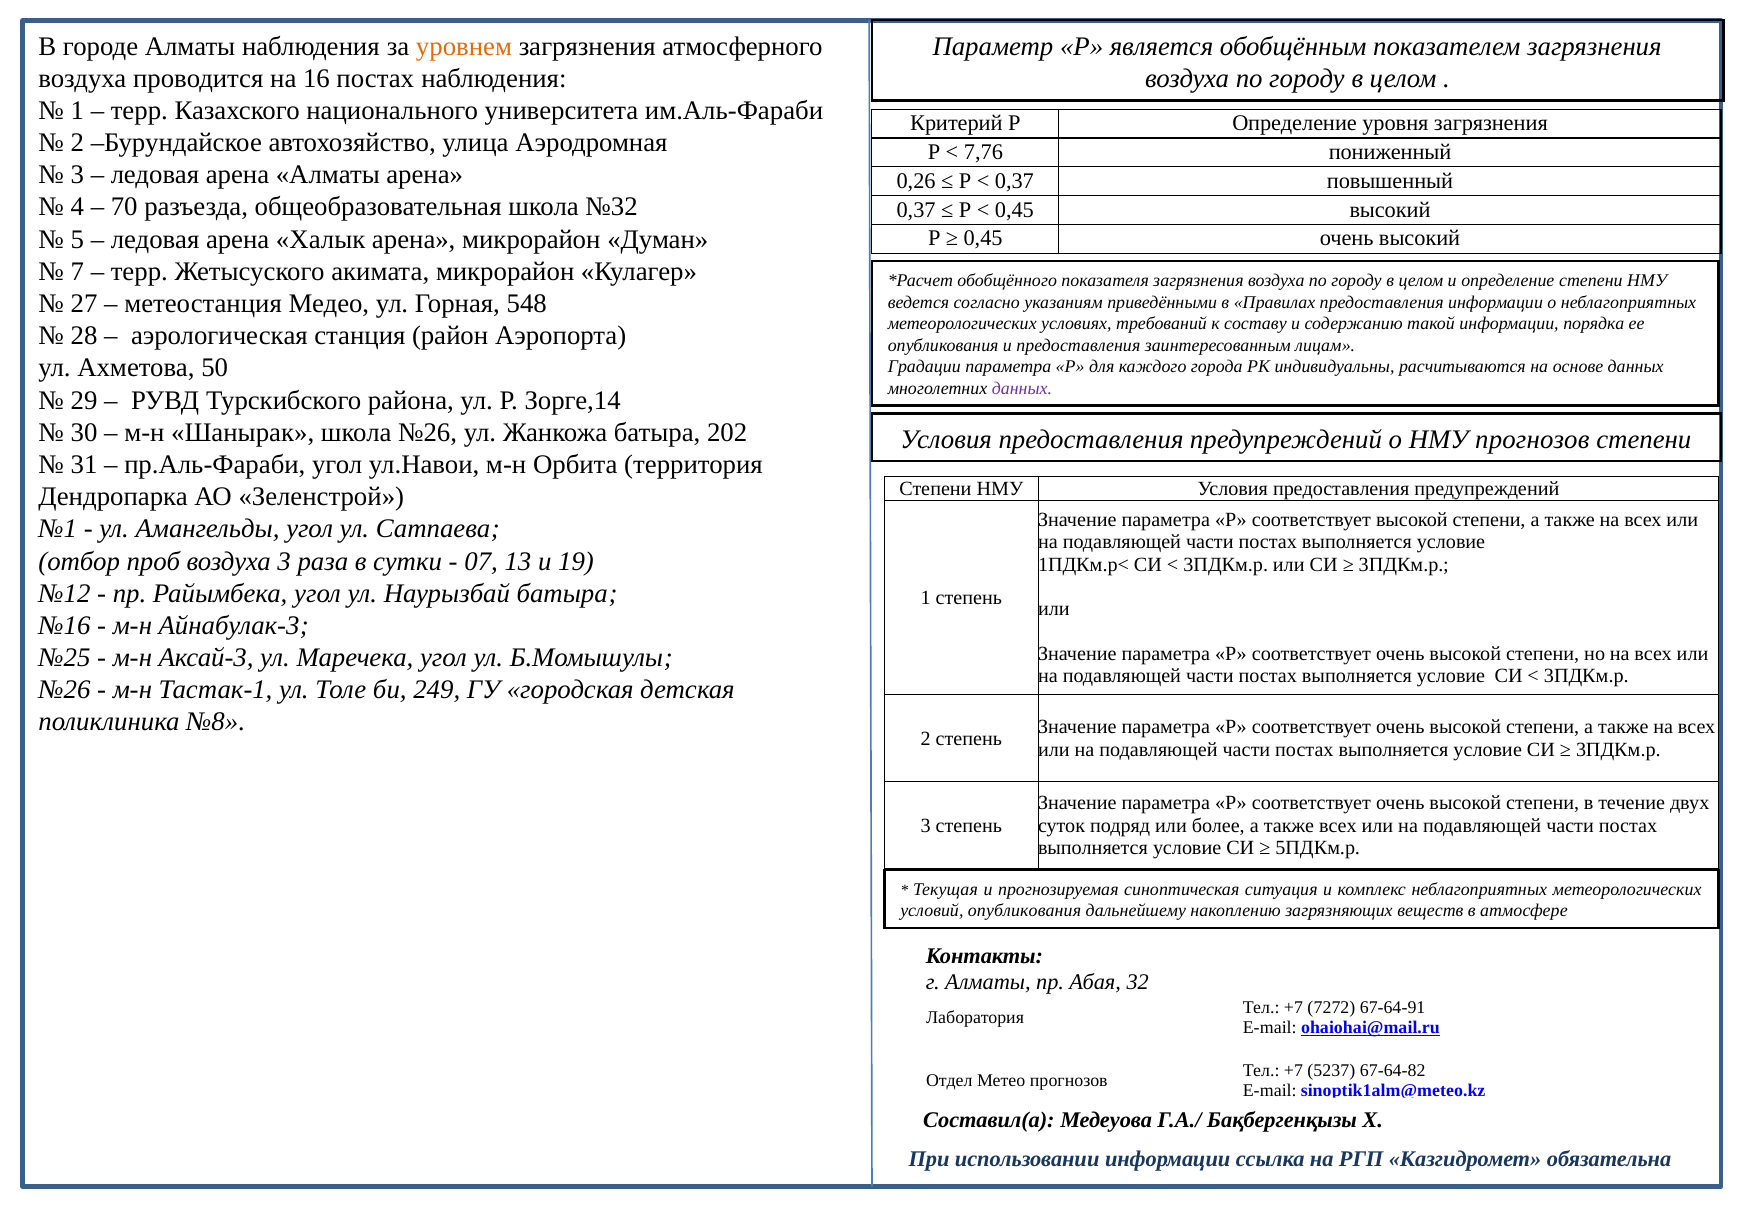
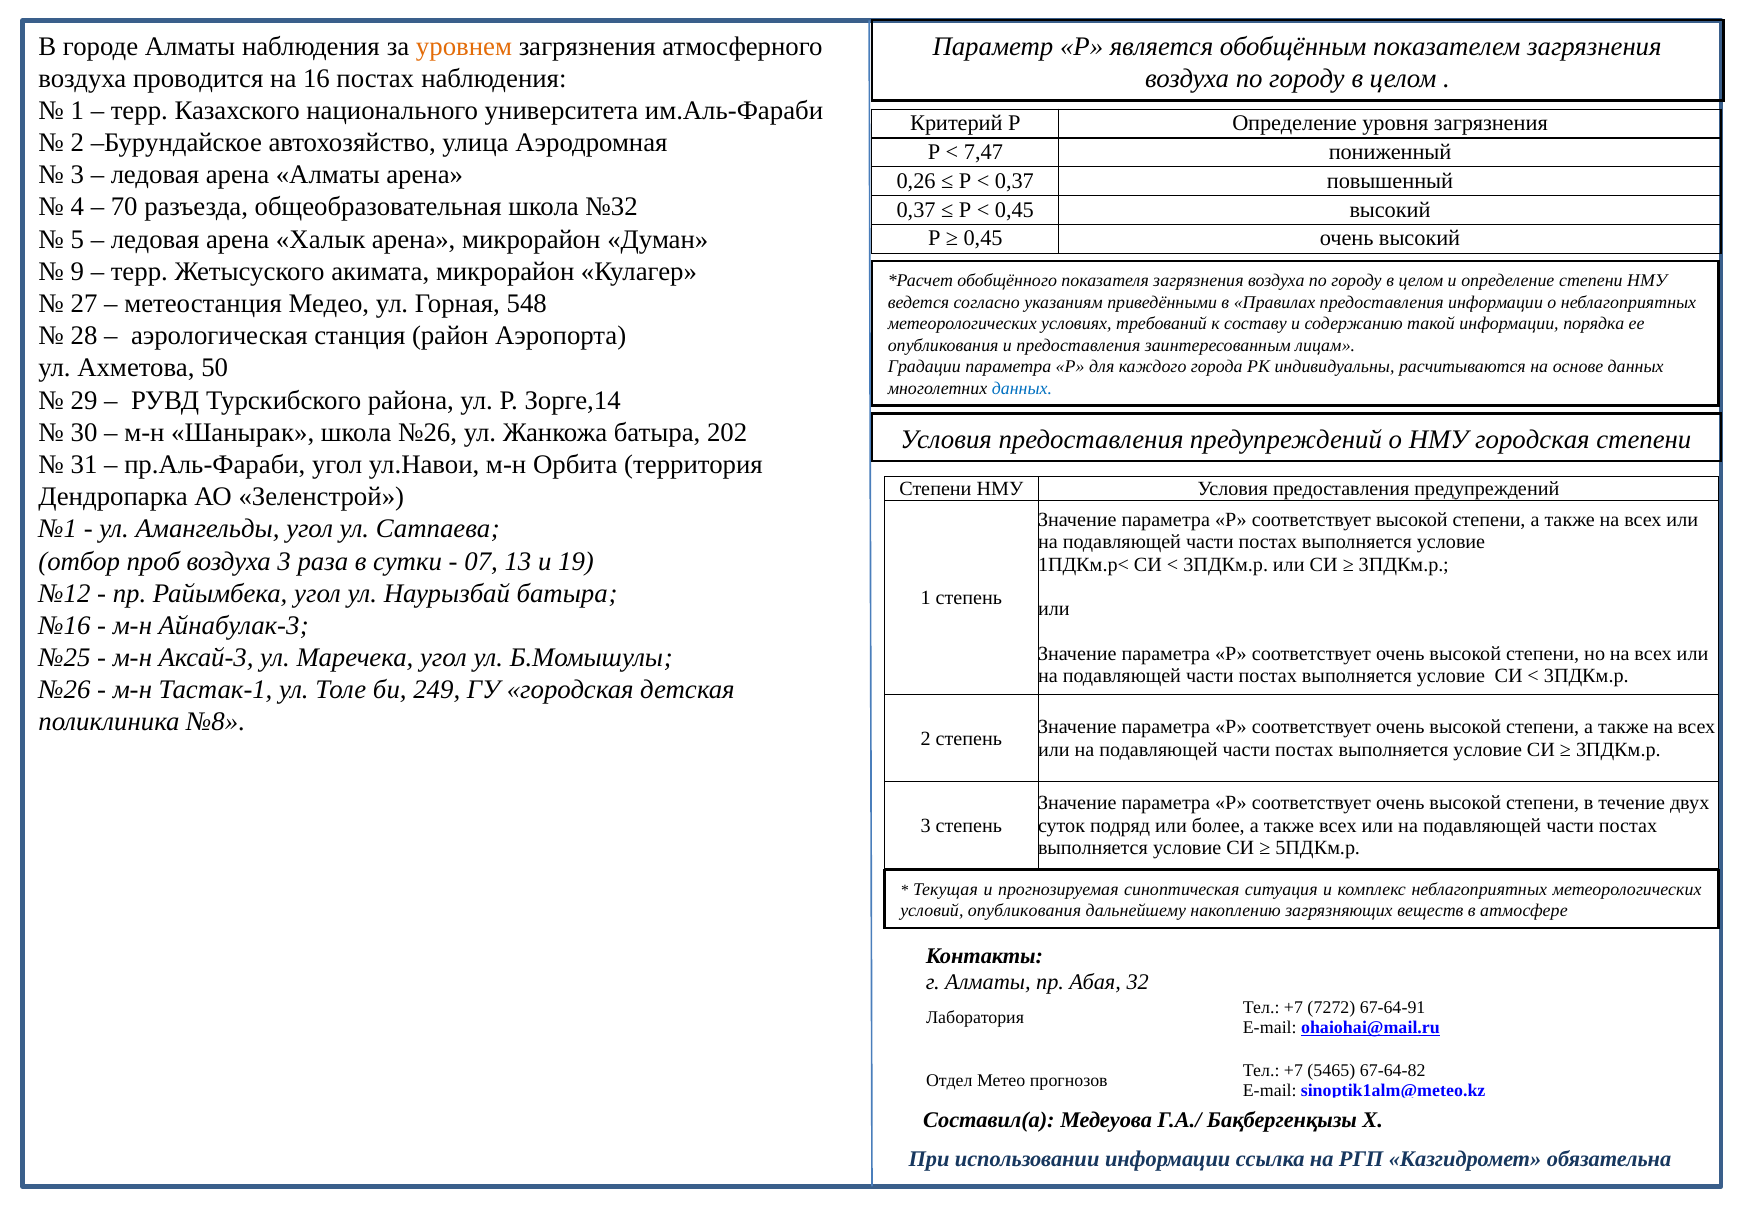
7,76: 7,76 -> 7,47
7: 7 -> 9
данных at (1022, 388) colour: purple -> blue
НМУ прогнозов: прогнозов -> городская
5237: 5237 -> 5465
